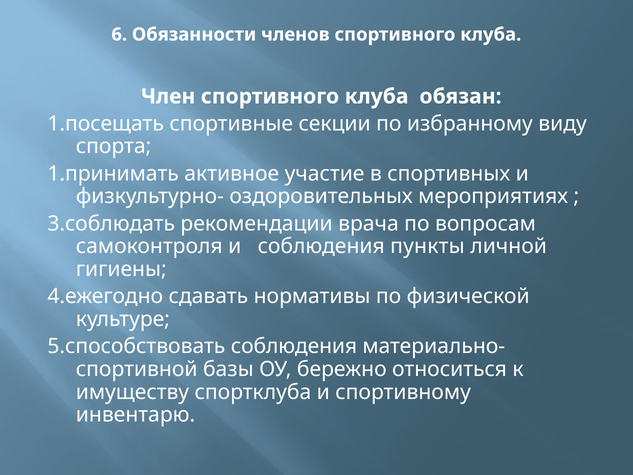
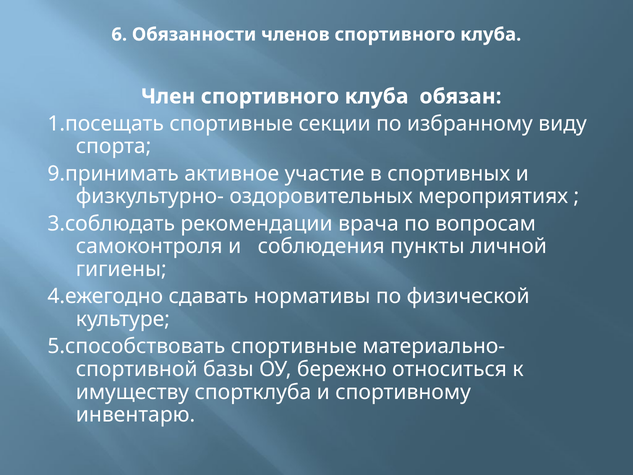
1.принимать: 1.принимать -> 9.принимать
5.способствовать соблюдения: соблюдения -> спортивные
